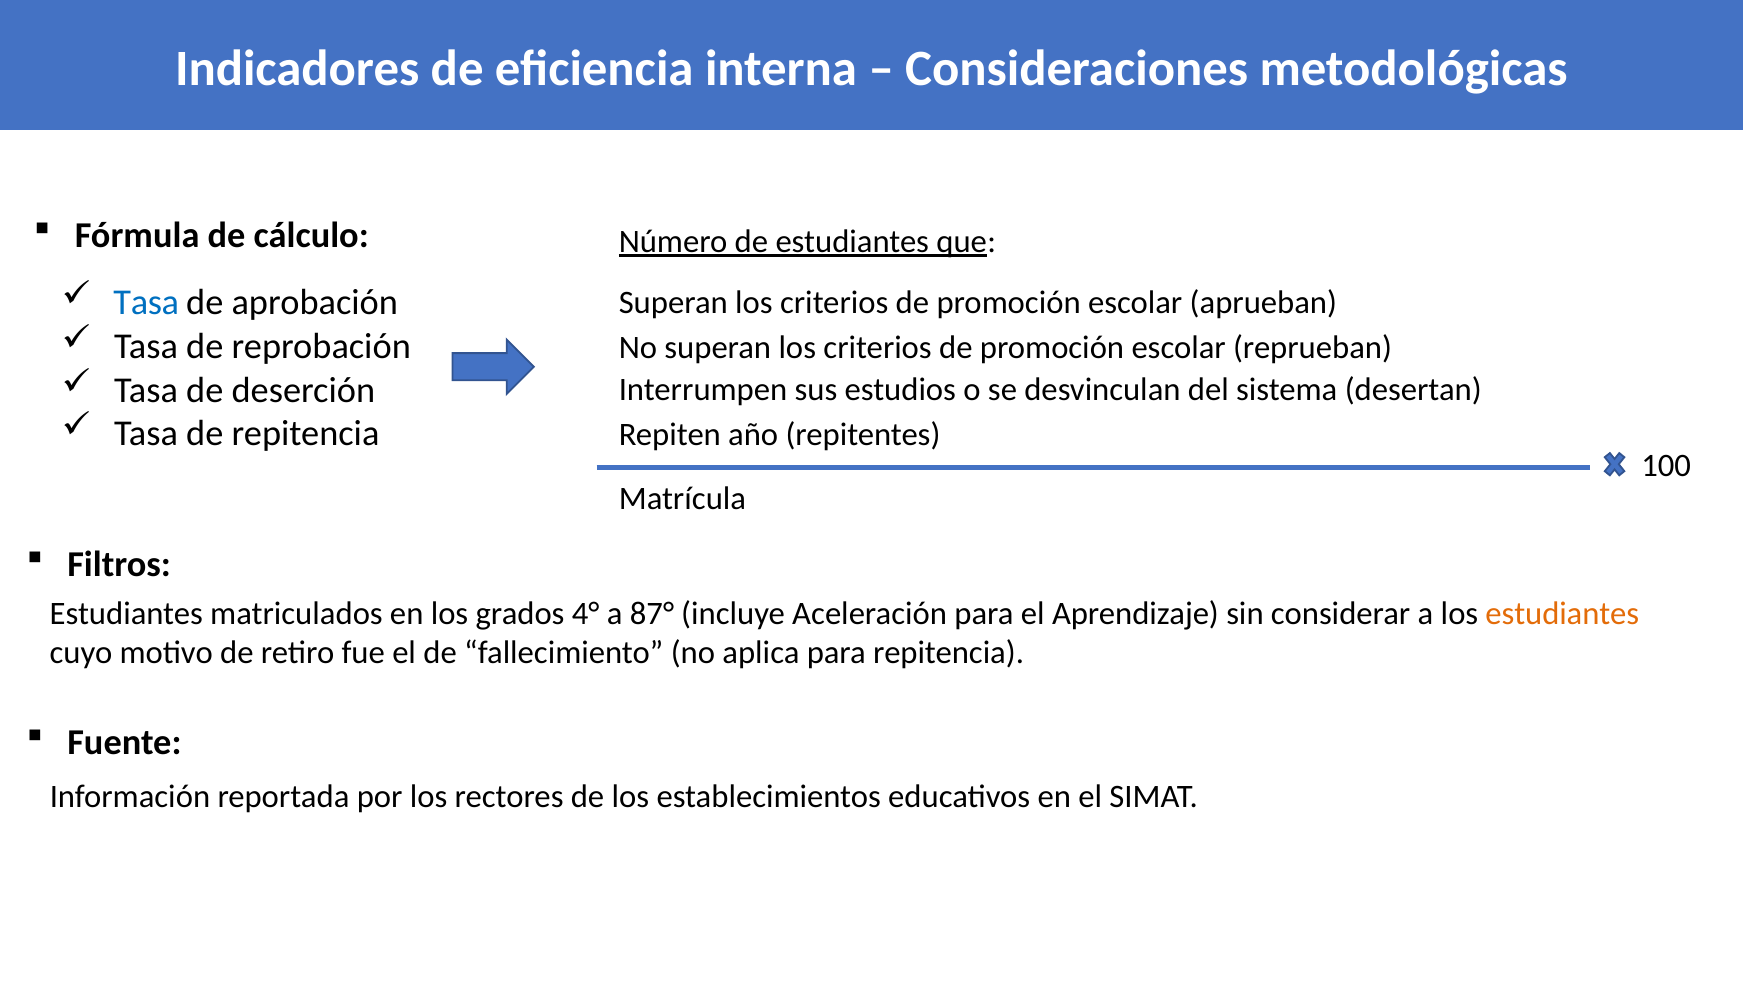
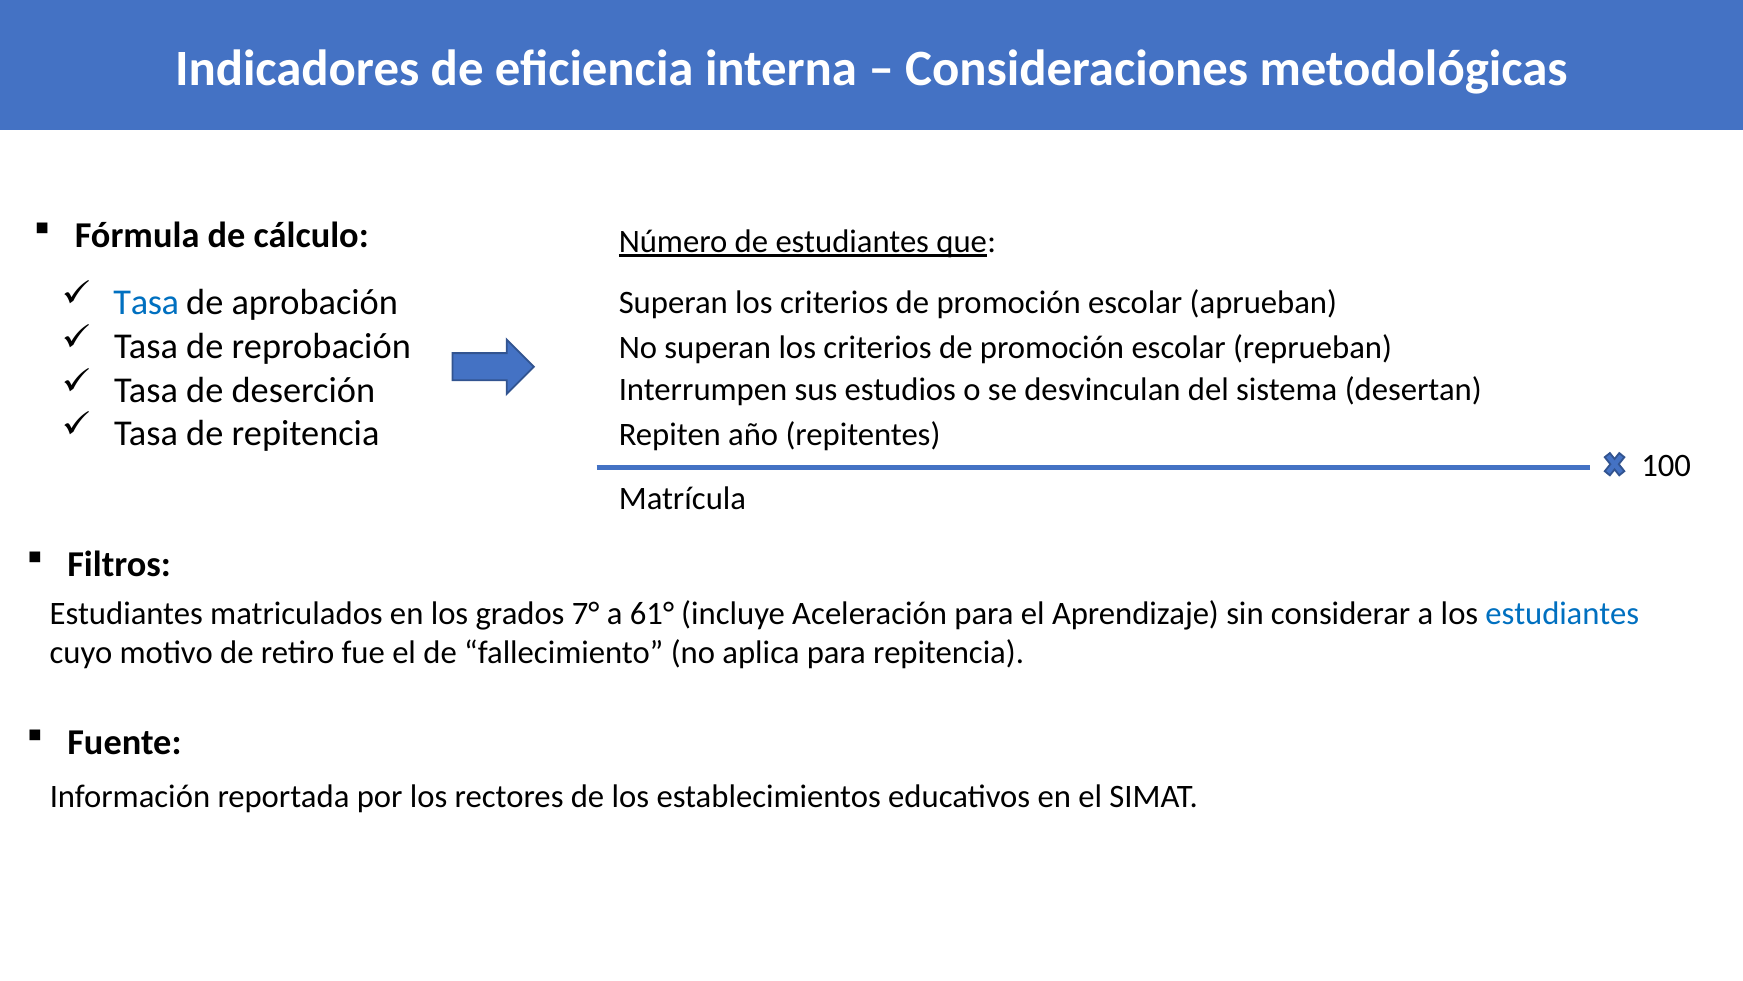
4°: 4° -> 7°
87°: 87° -> 61°
estudiantes at (1562, 613) colour: orange -> blue
